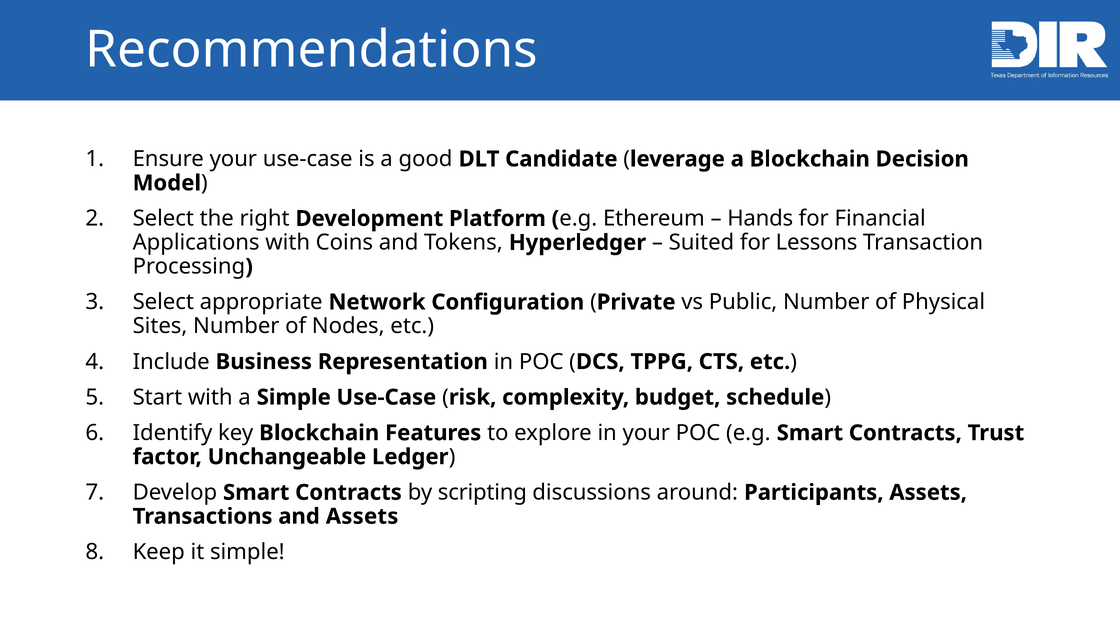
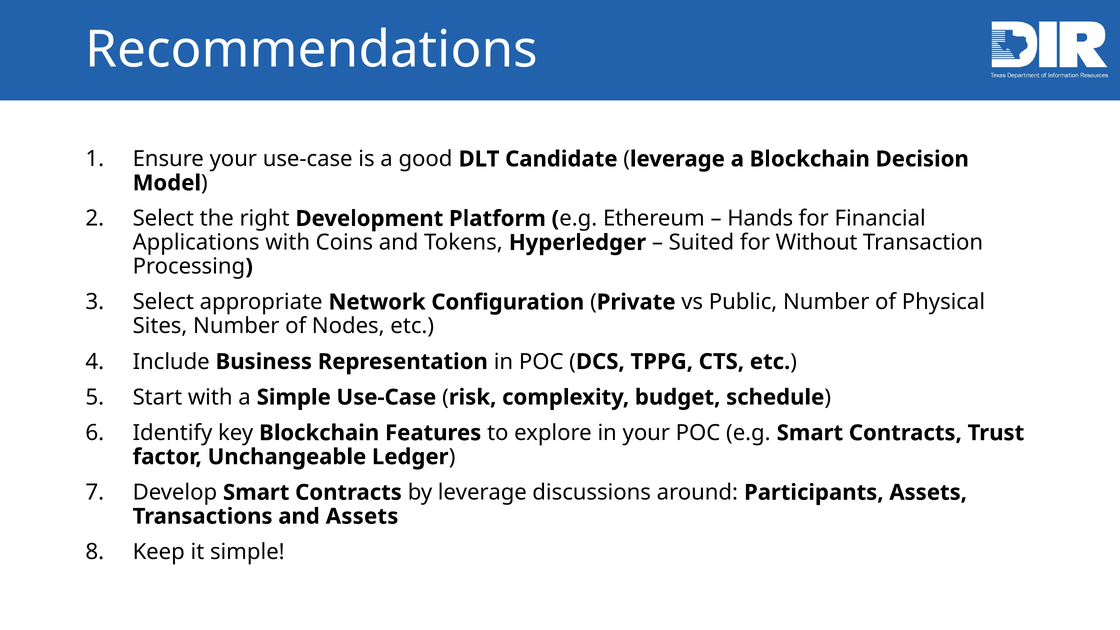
Lessons: Lessons -> Without
by scripting: scripting -> leverage
